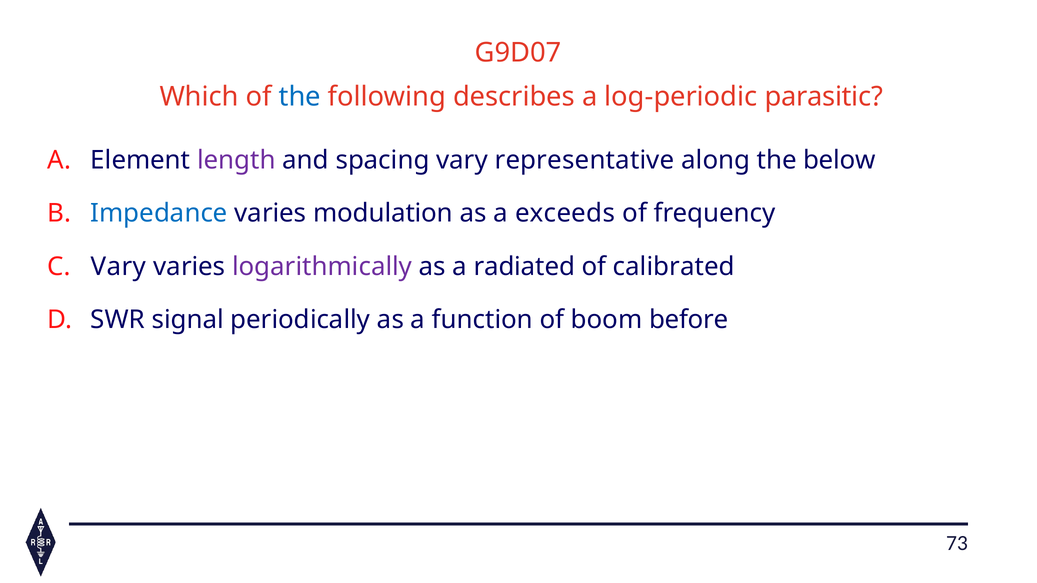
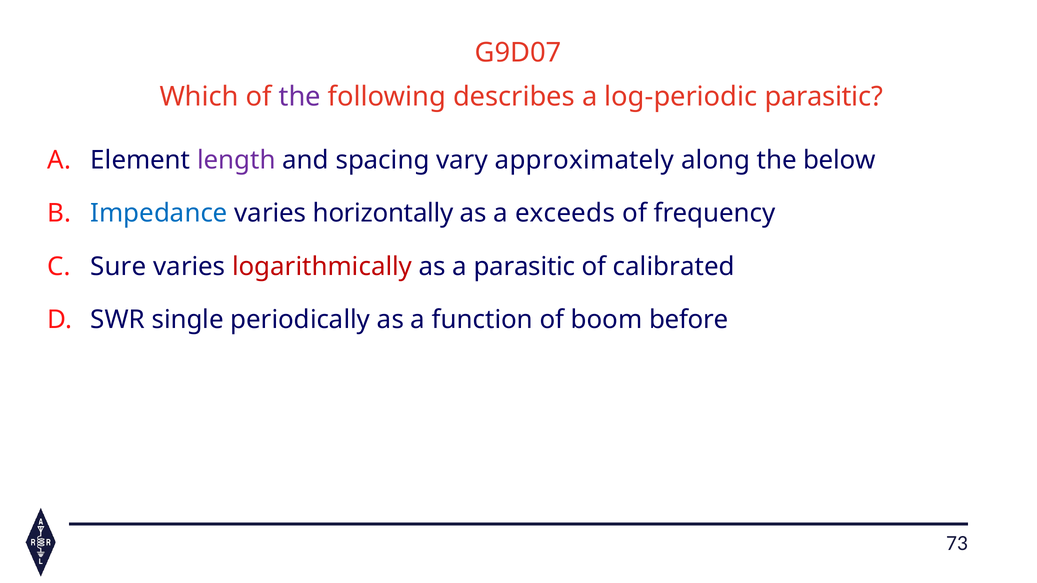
the at (300, 97) colour: blue -> purple
representative: representative -> approximately
modulation: modulation -> horizontally
Vary at (118, 267): Vary -> Sure
logarithmically colour: purple -> red
a radiated: radiated -> parasitic
signal: signal -> single
